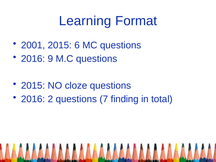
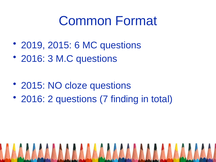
Learning: Learning -> Common
2001: 2001 -> 2019
9: 9 -> 3
